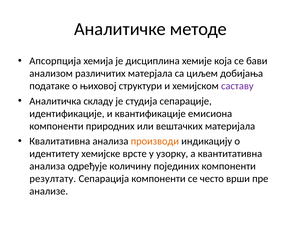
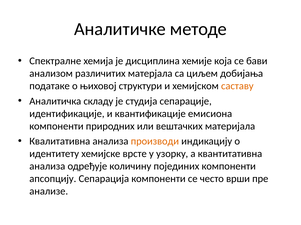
Aпсорпција: Aпсорпција -> Спектралне
саставу colour: purple -> orange
резултату: резултату -> апсопцију
